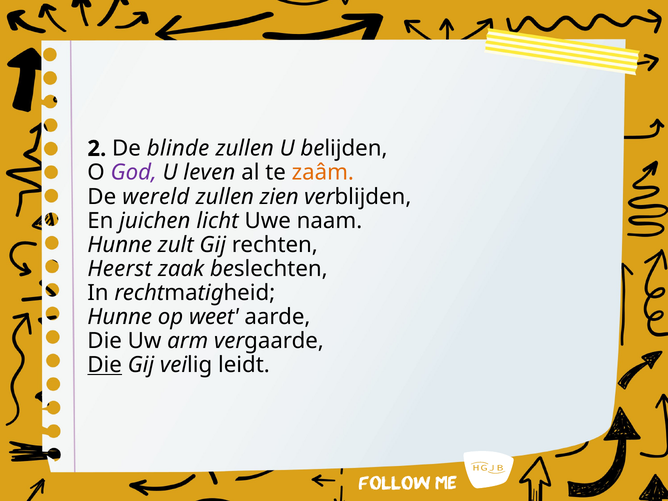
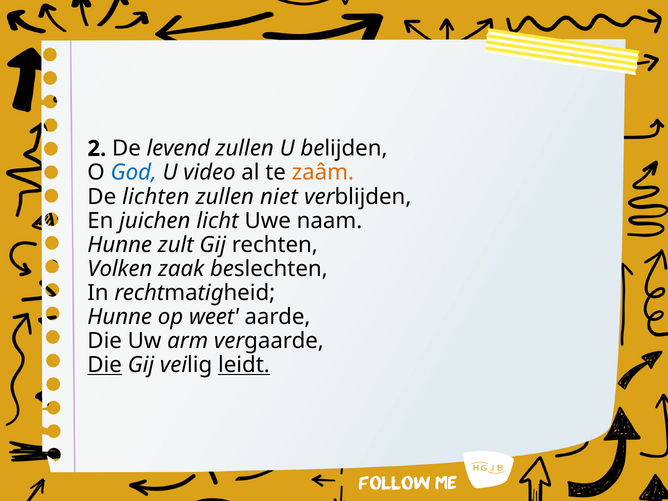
blinde: blinde -> levend
God colour: purple -> blue
leven: leven -> video
wereld: wereld -> lichten
zien: zien -> niet
Heerst: Heerst -> Volken
leidt underline: none -> present
